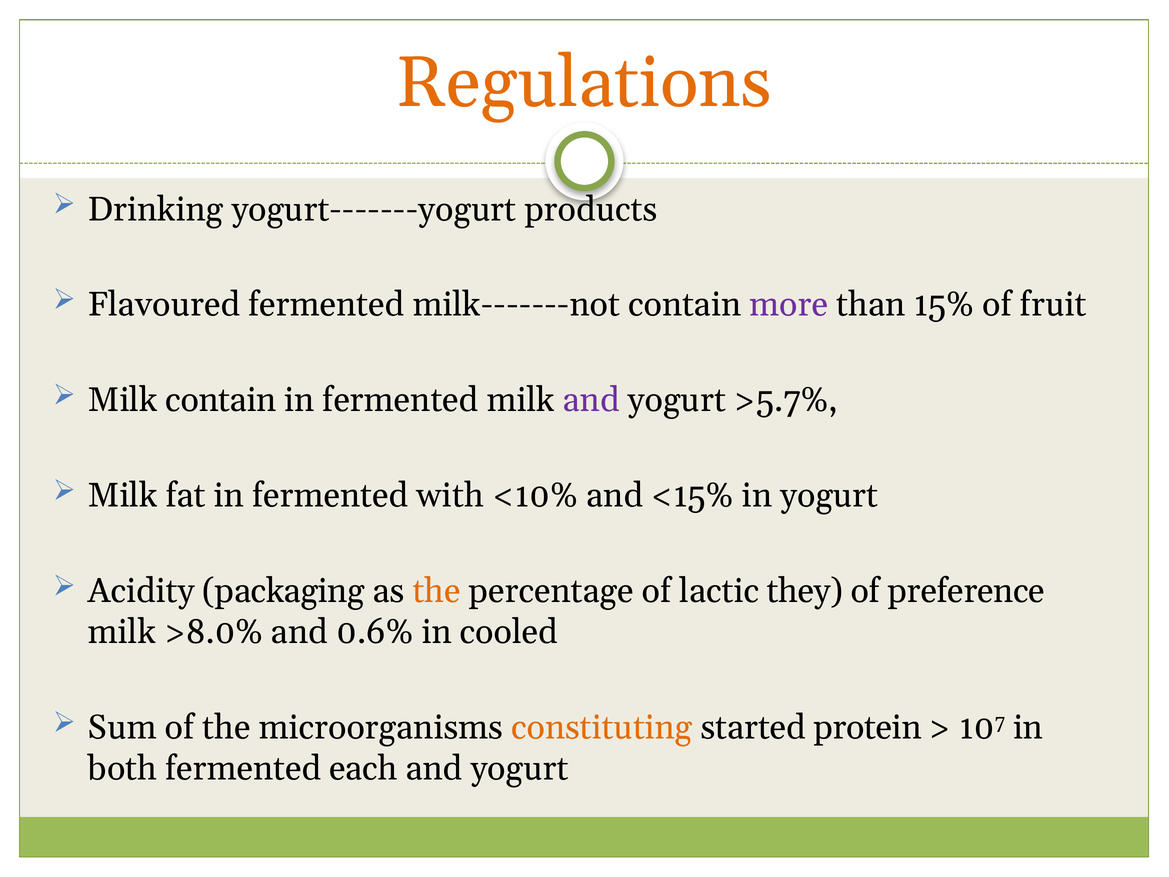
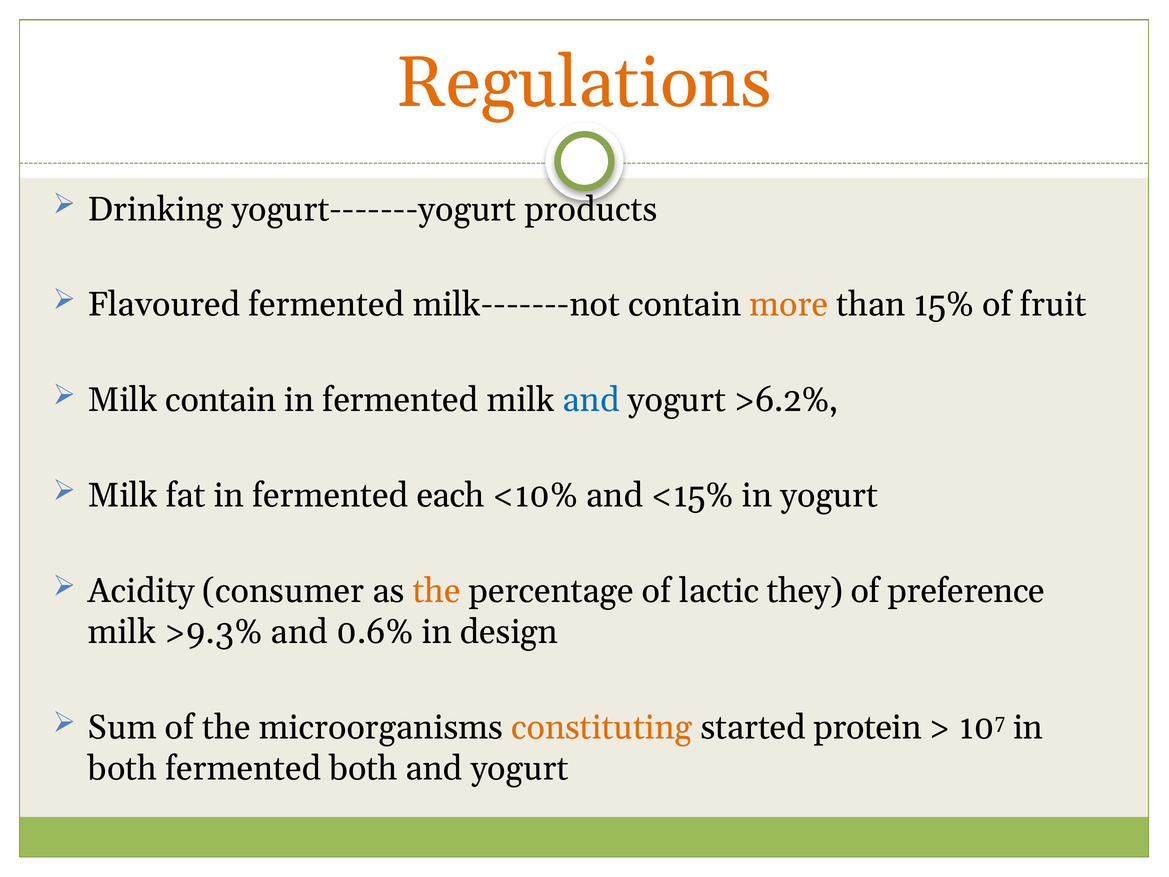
more colour: purple -> orange
and at (591, 400) colour: purple -> blue
>5.7%: >5.7% -> >6.2%
with: with -> each
packaging: packaging -> consumer
>8.0%: >8.0% -> >9.3%
cooled: cooled -> design
fermented each: each -> both
